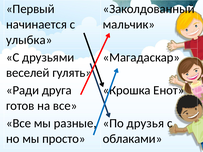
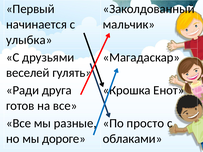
друзья: друзья -> просто
просто: просто -> дороге
